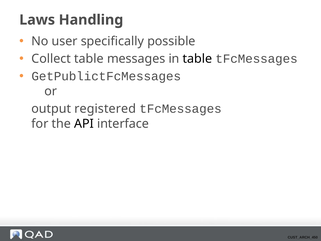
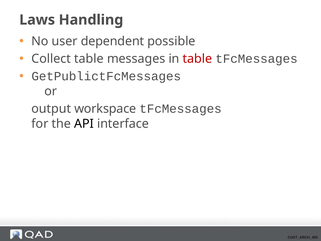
specifically: specifically -> dependent
table at (197, 59) colour: black -> red
registered: registered -> workspace
